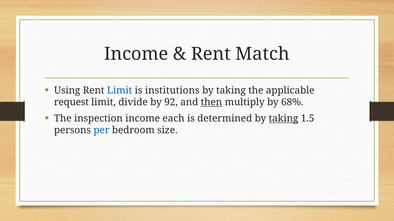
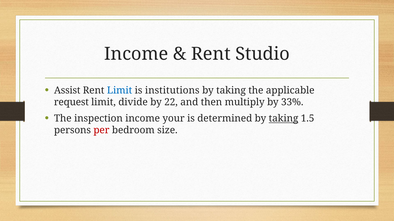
Match: Match -> Studio
Using: Using -> Assist
92: 92 -> 22
then underline: present -> none
68%: 68% -> 33%
each: each -> your
per colour: blue -> red
